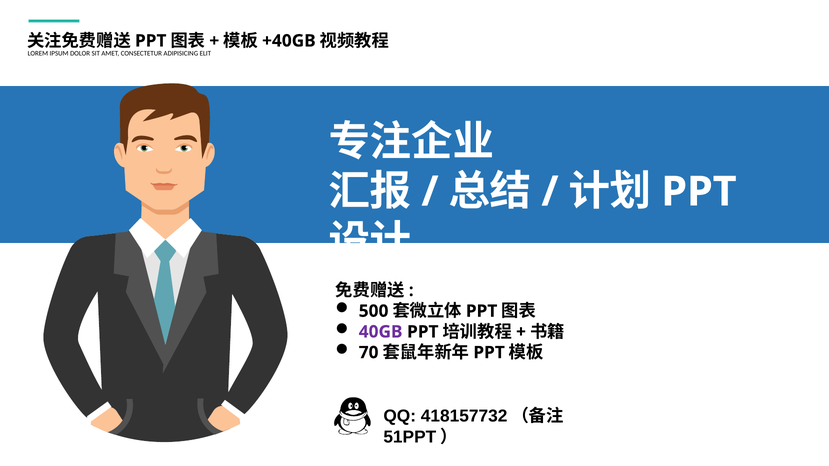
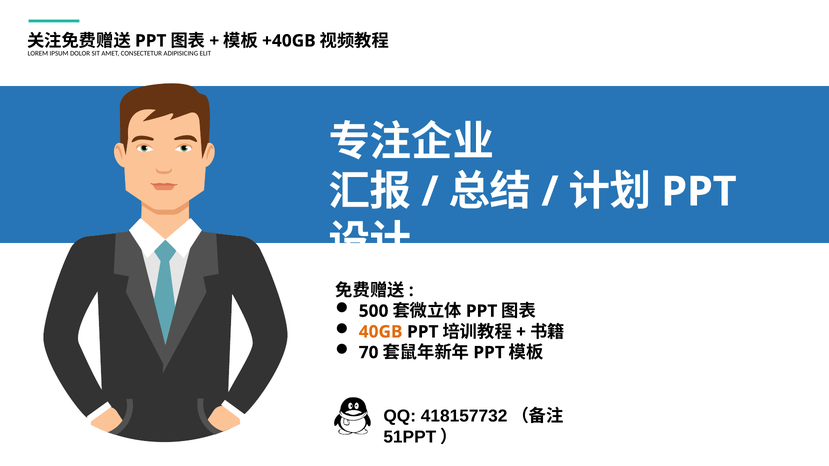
40GB colour: purple -> orange
